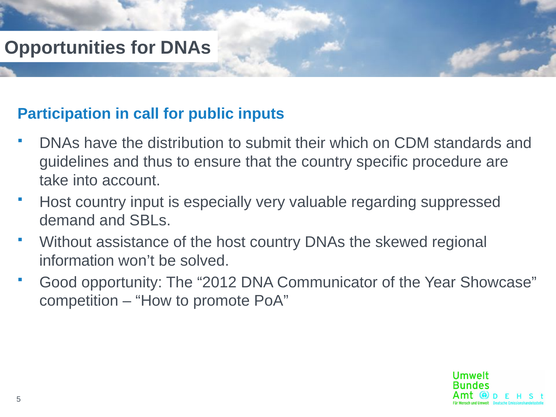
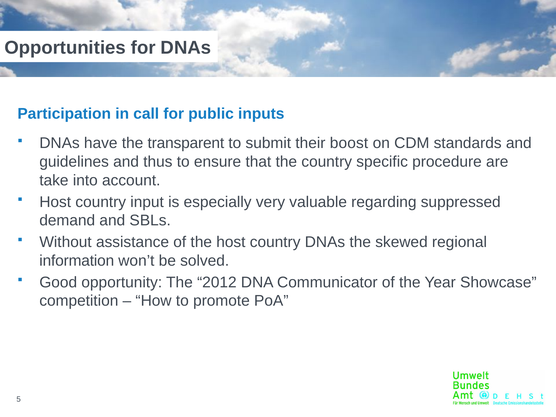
distribution: distribution -> transparent
which: which -> boost
